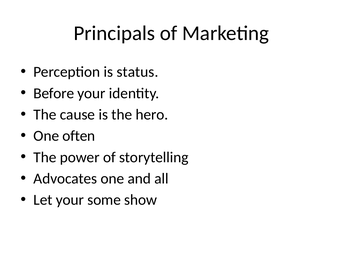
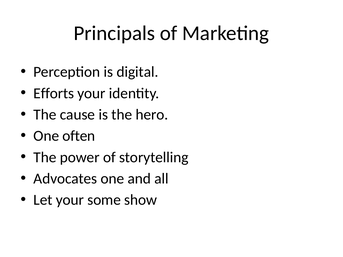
status: status -> digital
Before: Before -> Efforts
